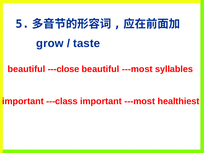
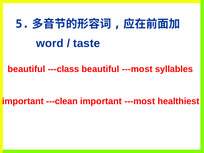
grow: grow -> word
---close: ---close -> ---class
---class: ---class -> ---clean
